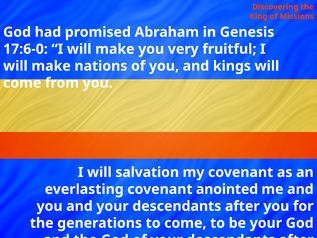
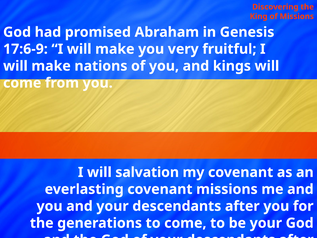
17:6-0: 17:6-0 -> 17:6-9
covenant anointed: anointed -> missions
